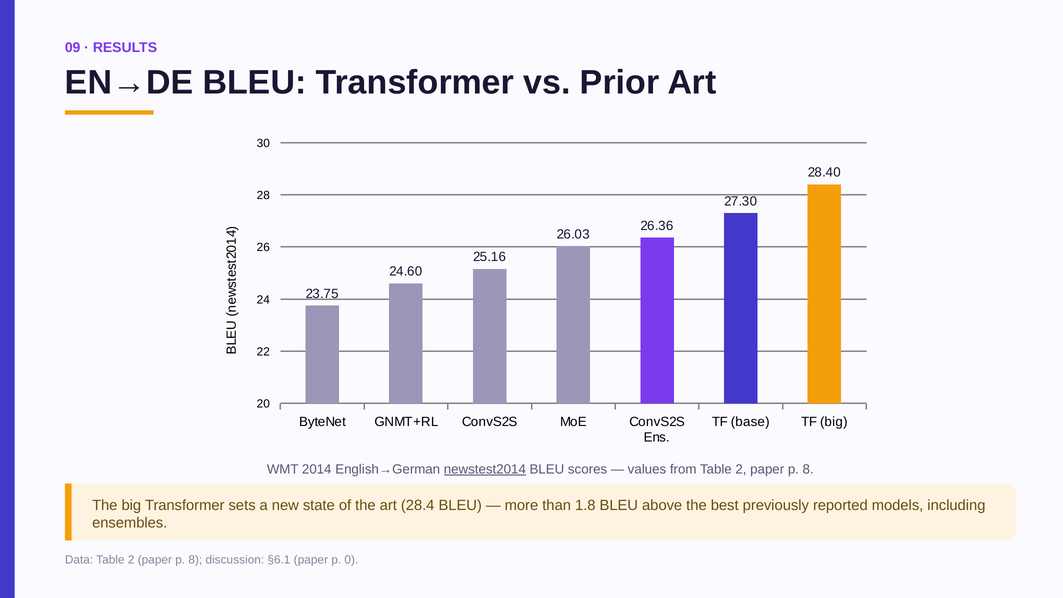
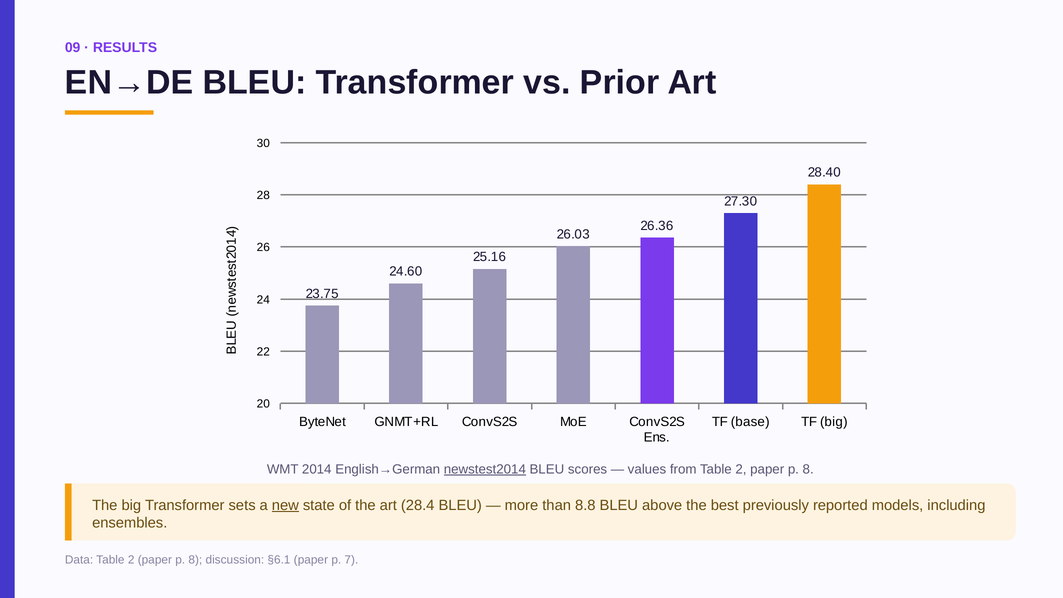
new underline: none -> present
1.8: 1.8 -> 8.8
p 0: 0 -> 7
